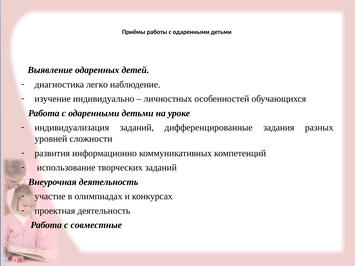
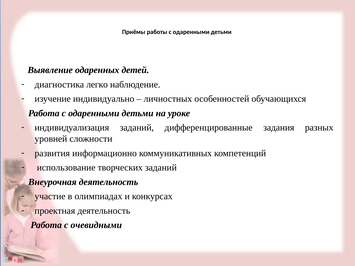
совместные: совместные -> очевидными
